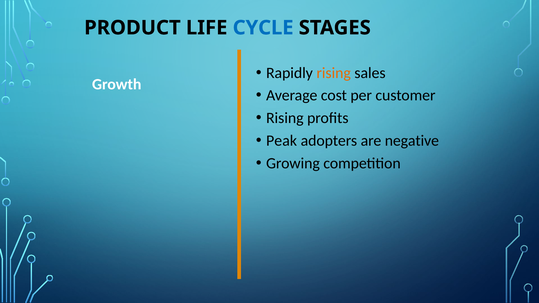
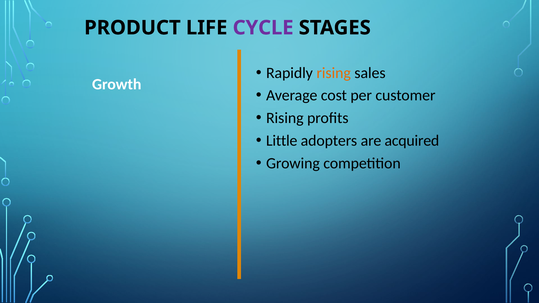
CYCLE colour: blue -> purple
Peak: Peak -> Little
negative: negative -> acquired
